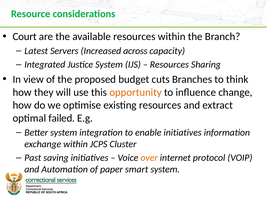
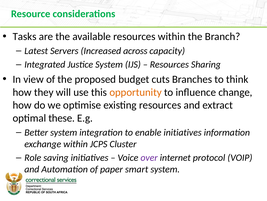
Court: Court -> Tasks
failed: failed -> these
Past: Past -> Role
over colour: orange -> purple
